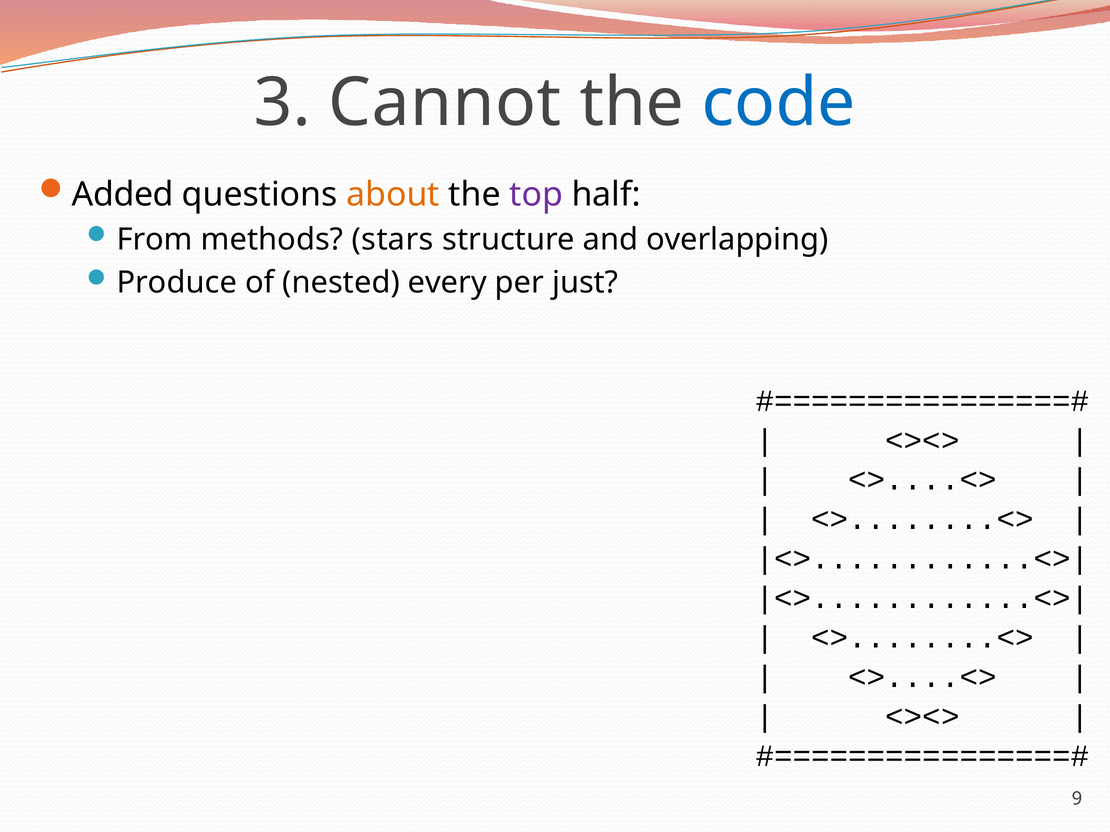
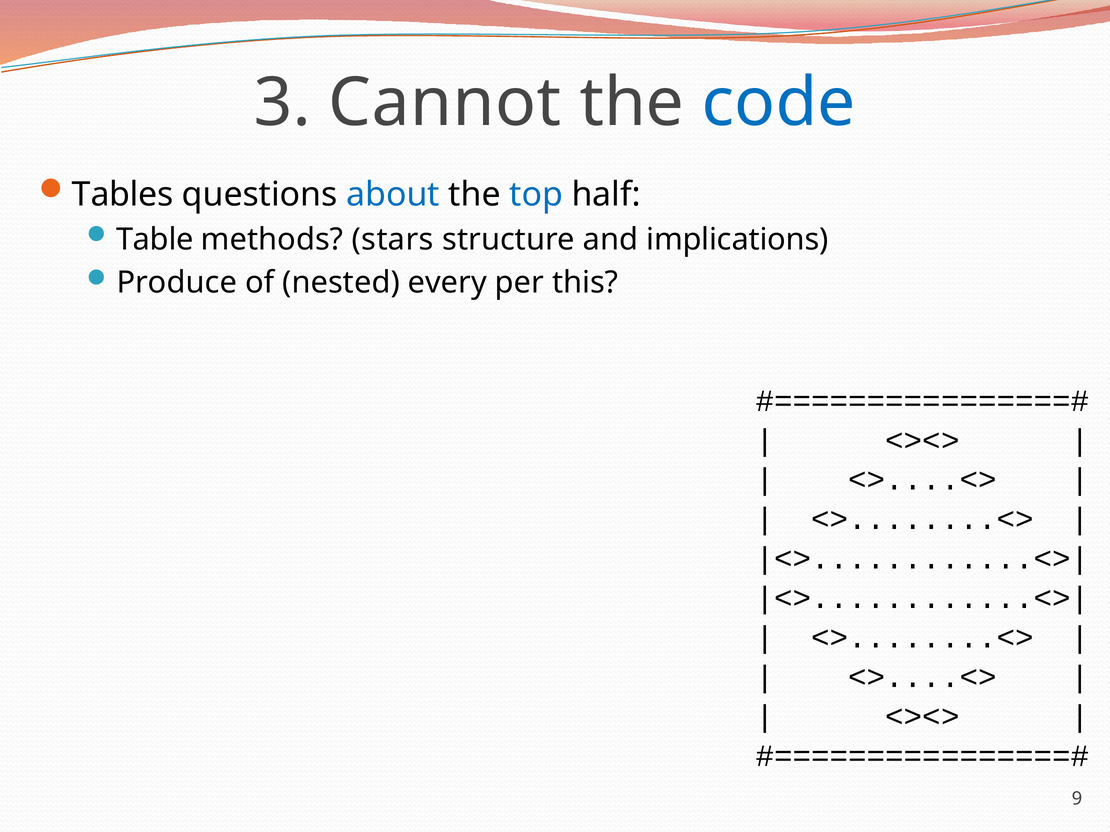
Added: Added -> Tables
about colour: orange -> blue
top colour: purple -> blue
From: From -> Table
overlapping: overlapping -> implications
just: just -> this
